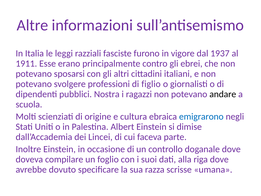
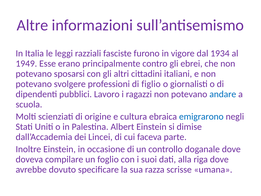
1937: 1937 -> 1934
1911: 1911 -> 1949
Nostra: Nostra -> Lavoro
andare colour: black -> blue
